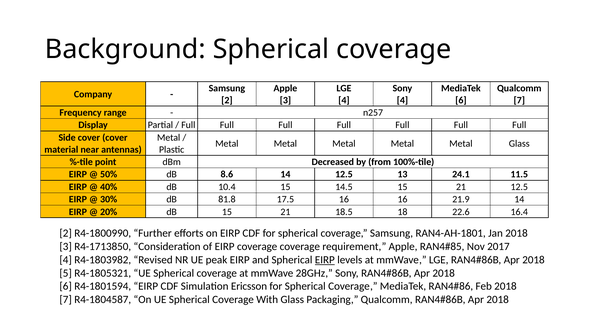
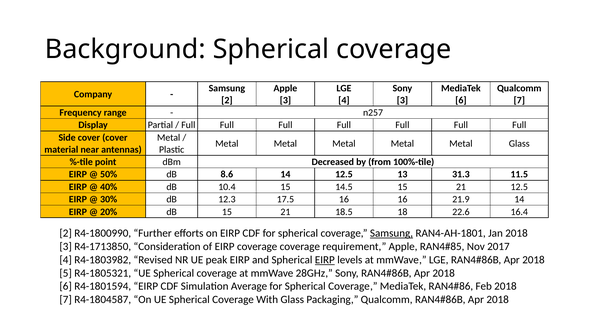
4 at (402, 100): 4 -> 3
24.1: 24.1 -> 31.3
81.8: 81.8 -> 12.3
Samsung at (391, 234) underline: none -> present
Ericsson: Ericsson -> Average
